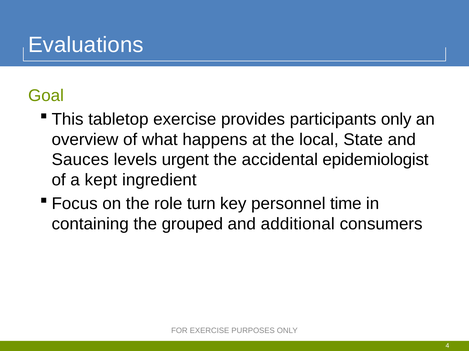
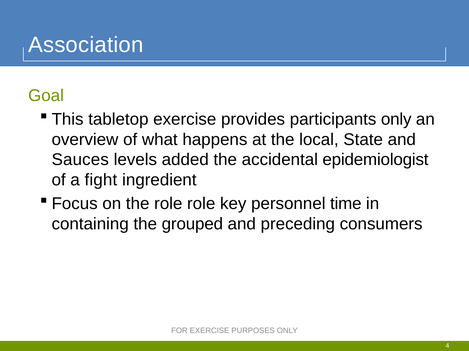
Evaluations: Evaluations -> Association
urgent: urgent -> added
kept: kept -> fight
role turn: turn -> role
additional: additional -> preceding
